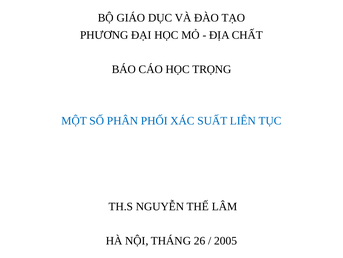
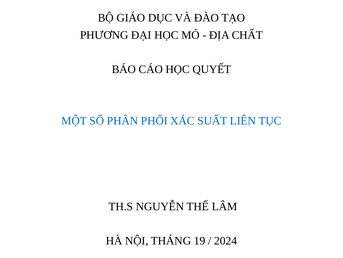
TRỌNG: TRỌNG -> QUYẾT
26: 26 -> 19
2005: 2005 -> 2024
